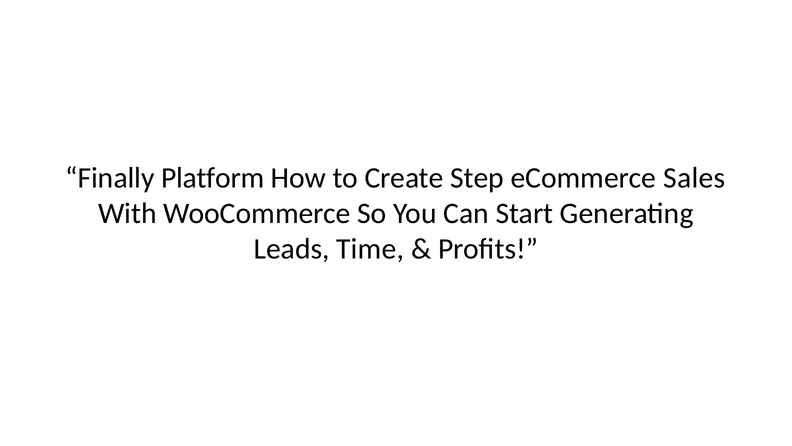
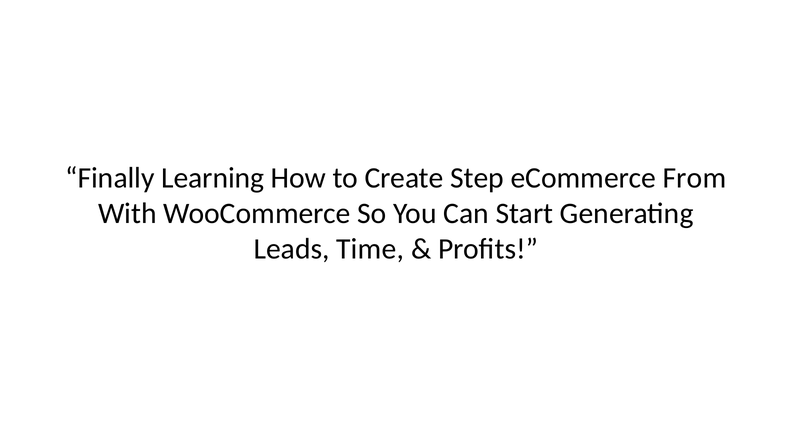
Platform: Platform -> Learning
Sales: Sales -> From
